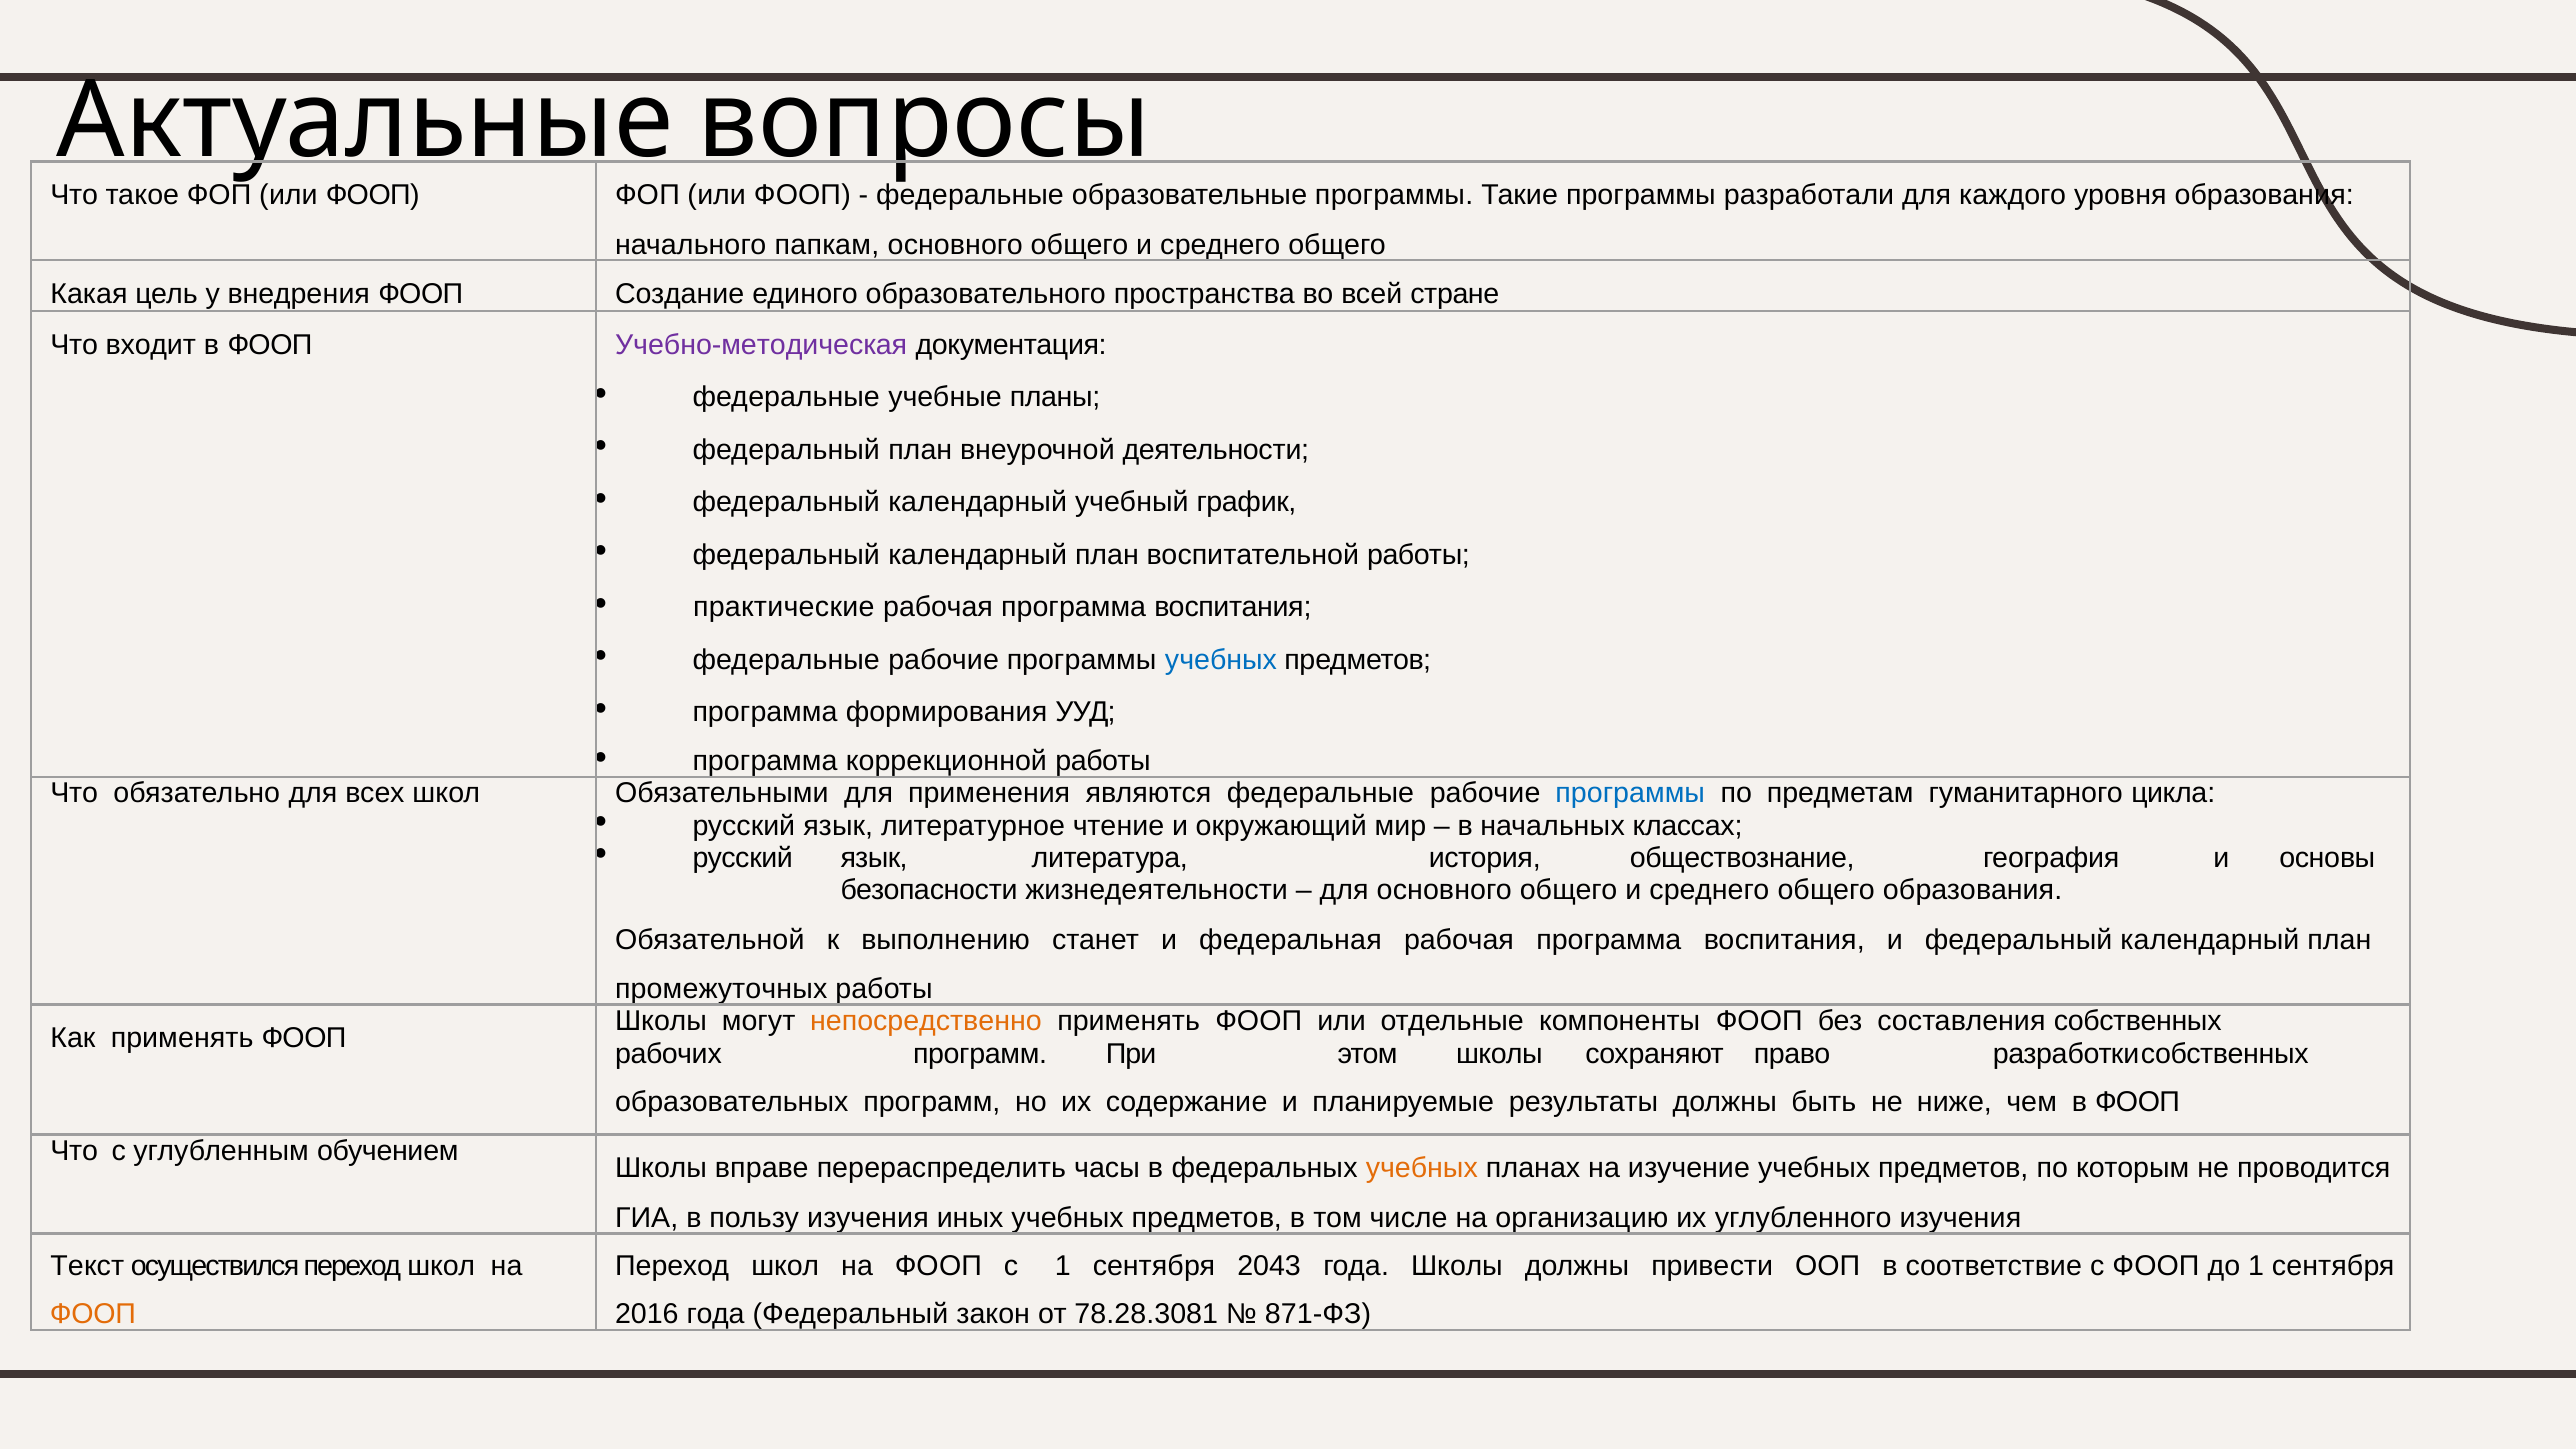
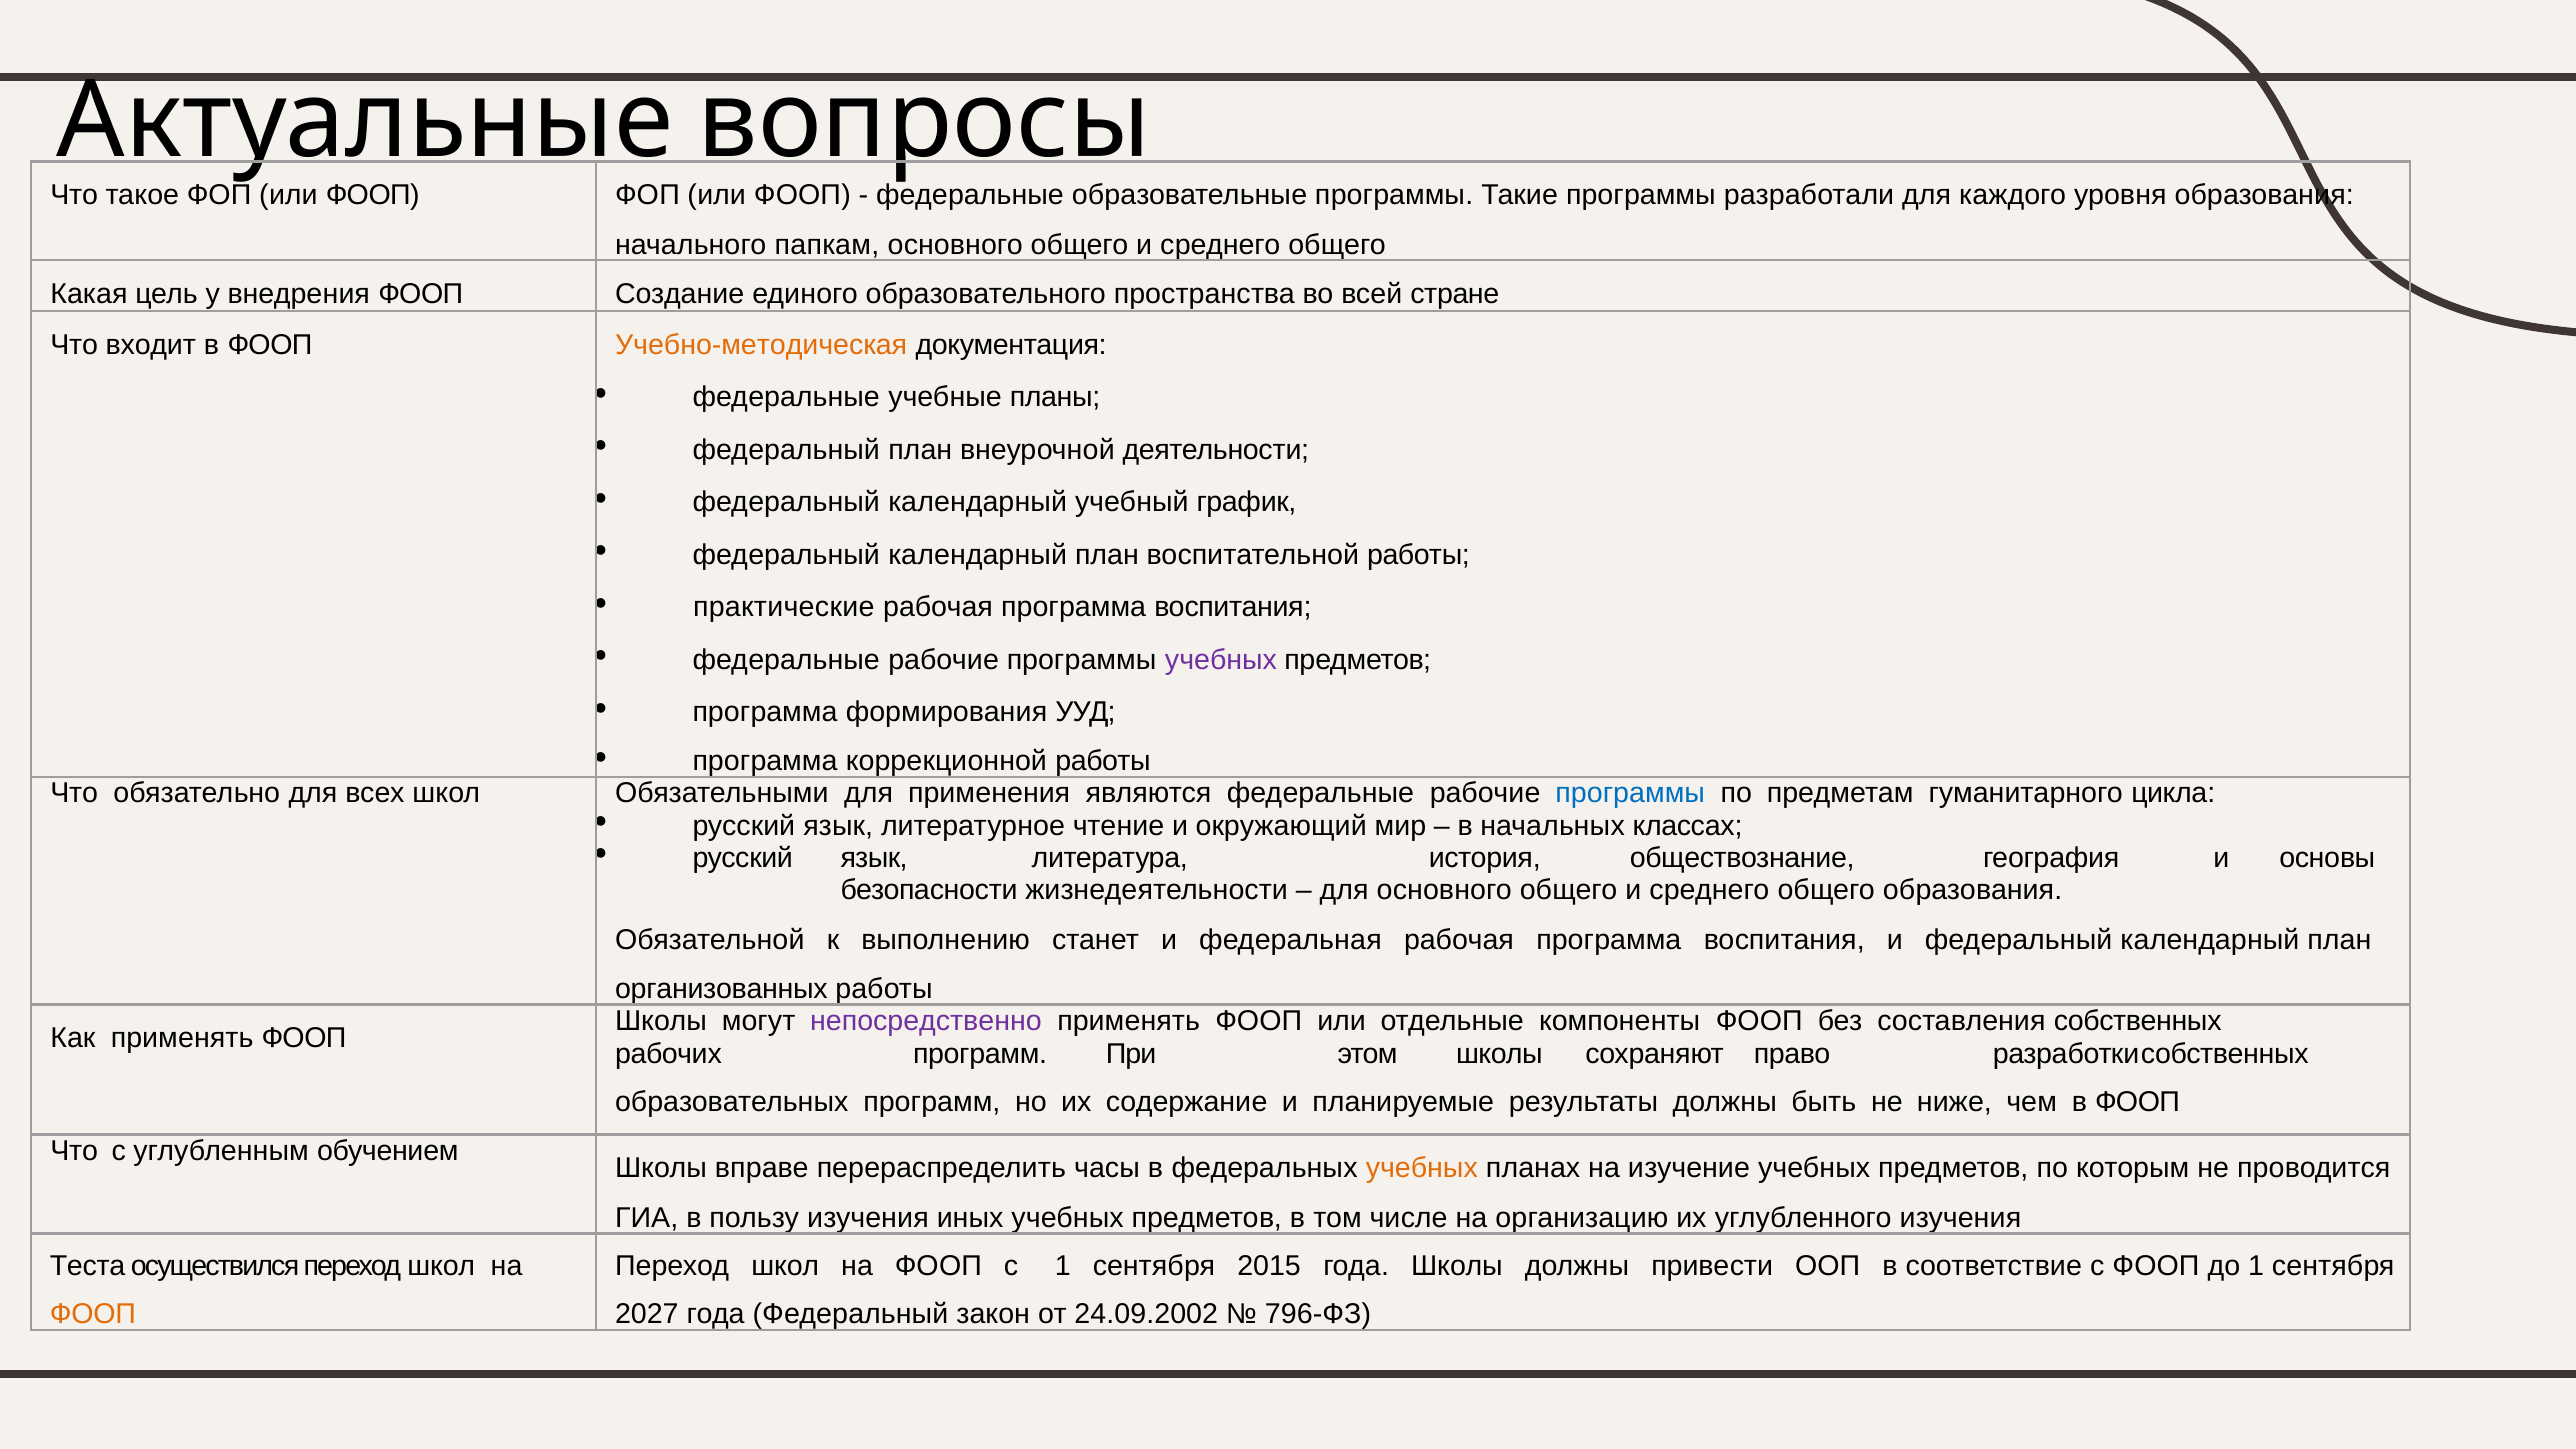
Учебно-методическая colour: purple -> orange
учебных at (1221, 660) colour: blue -> purple
промежуточных: промежуточных -> организованных
непосредственно colour: orange -> purple
Текст: Текст -> Теста
2043: 2043 -> 2015
2016: 2016 -> 2027
78.28.3081: 78.28.3081 -> 24.09.2002
871-ФЗ: 871-ФЗ -> 796-ФЗ
